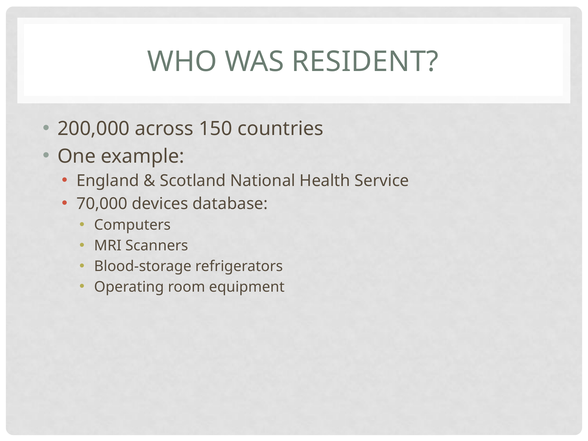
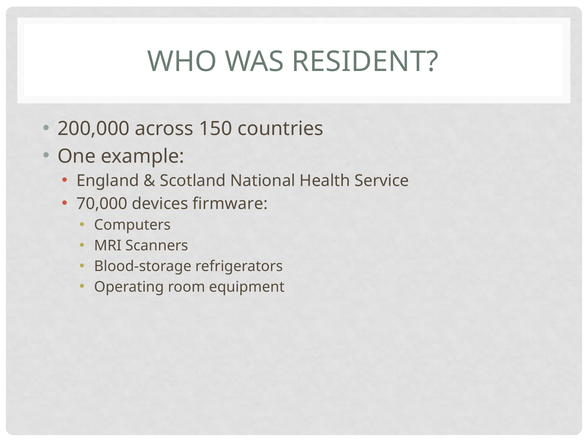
database: database -> firmware
